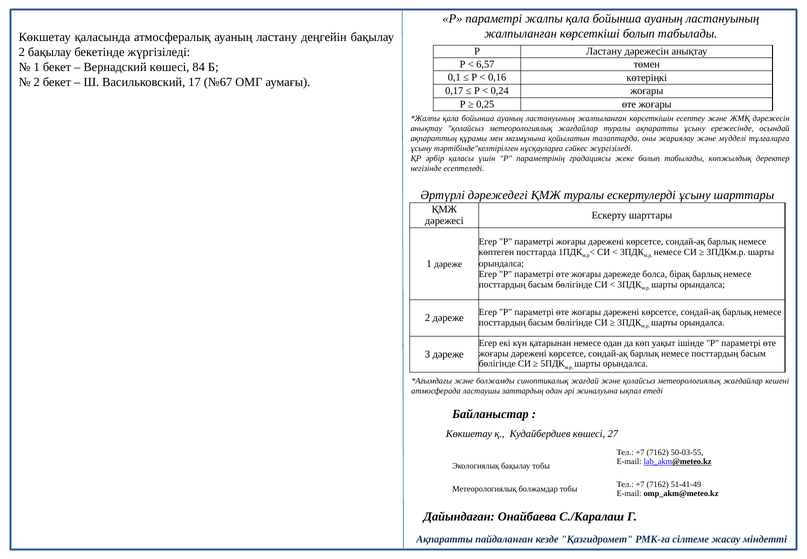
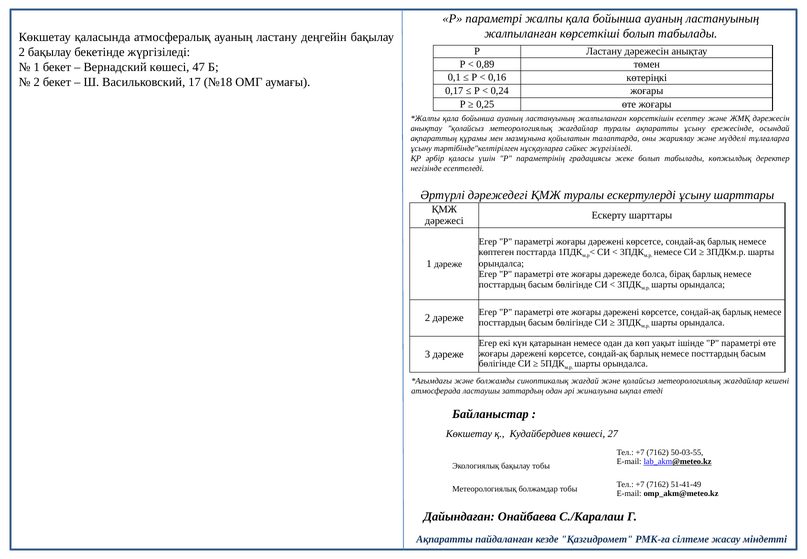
6,57: 6,57 -> 0,89
84: 84 -> 47
№67: №67 -> №18
